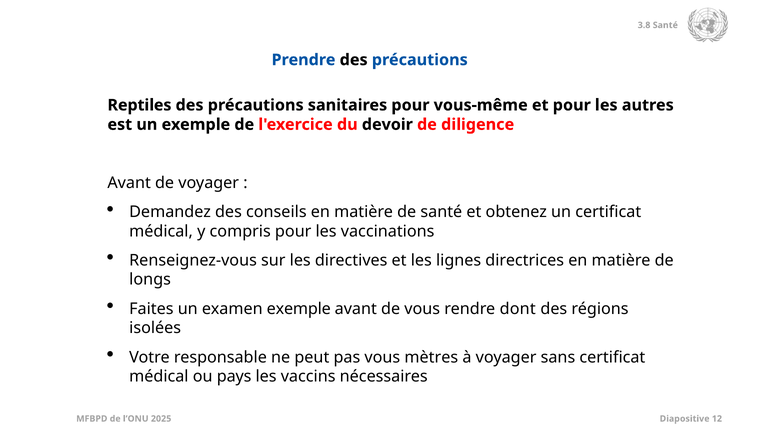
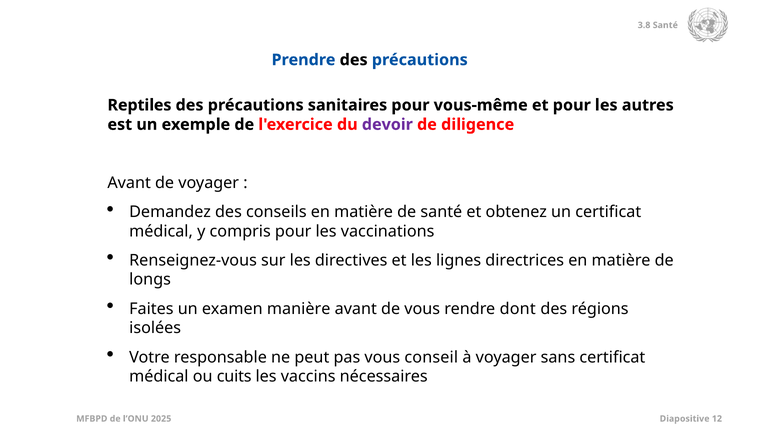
devoir colour: black -> purple
examen exemple: exemple -> manière
mètres: mètres -> conseil
pays: pays -> cuits
